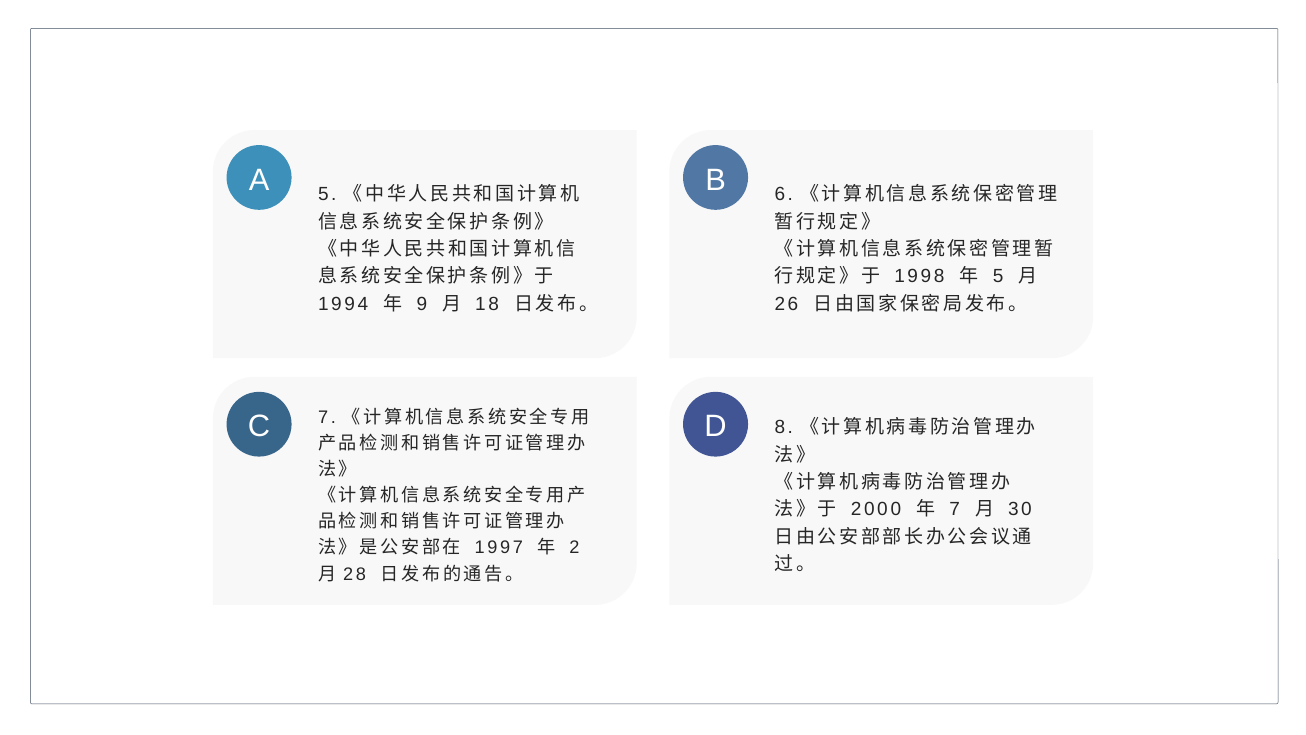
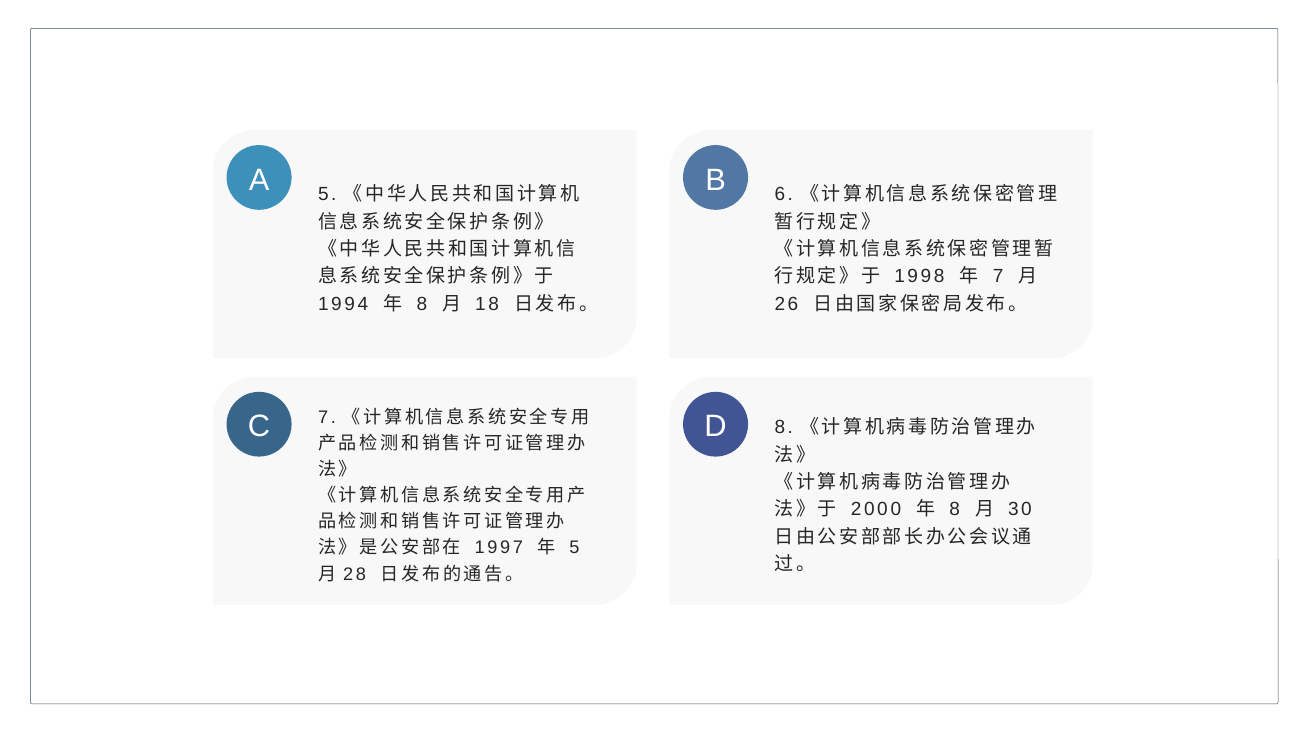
5 at (998, 276): 5 -> 7
9 at (422, 304): 9 -> 8
7 at (955, 509): 7 -> 8
2 at (574, 548): 2 -> 5
